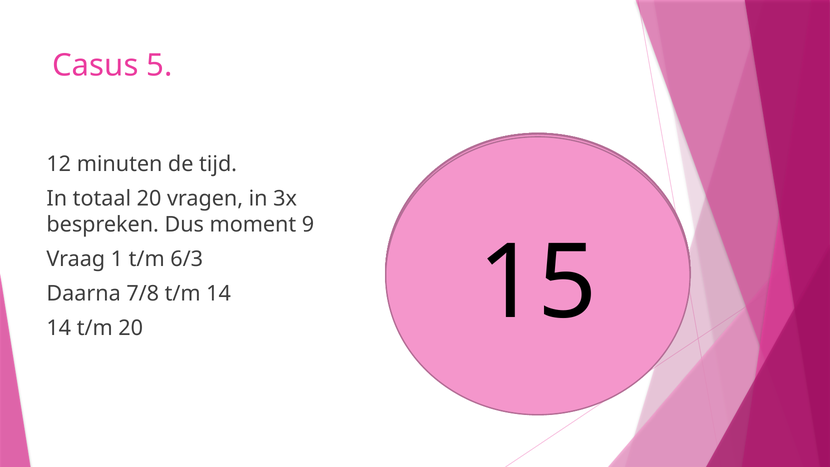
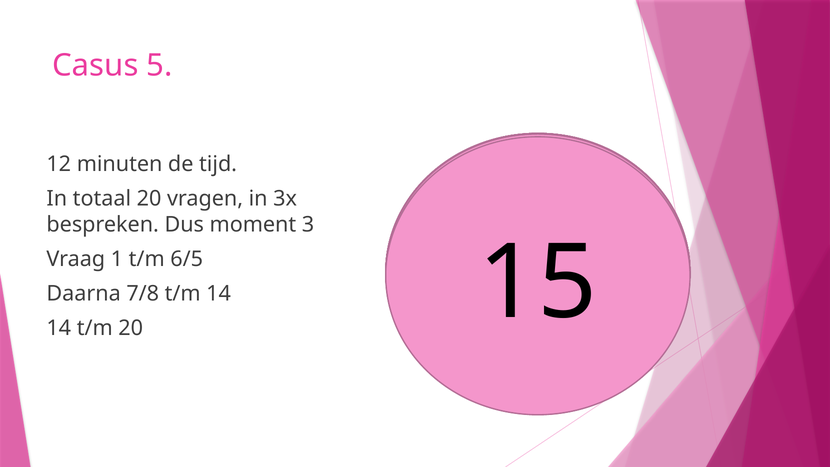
9: 9 -> 3
6/3: 6/3 -> 6/5
